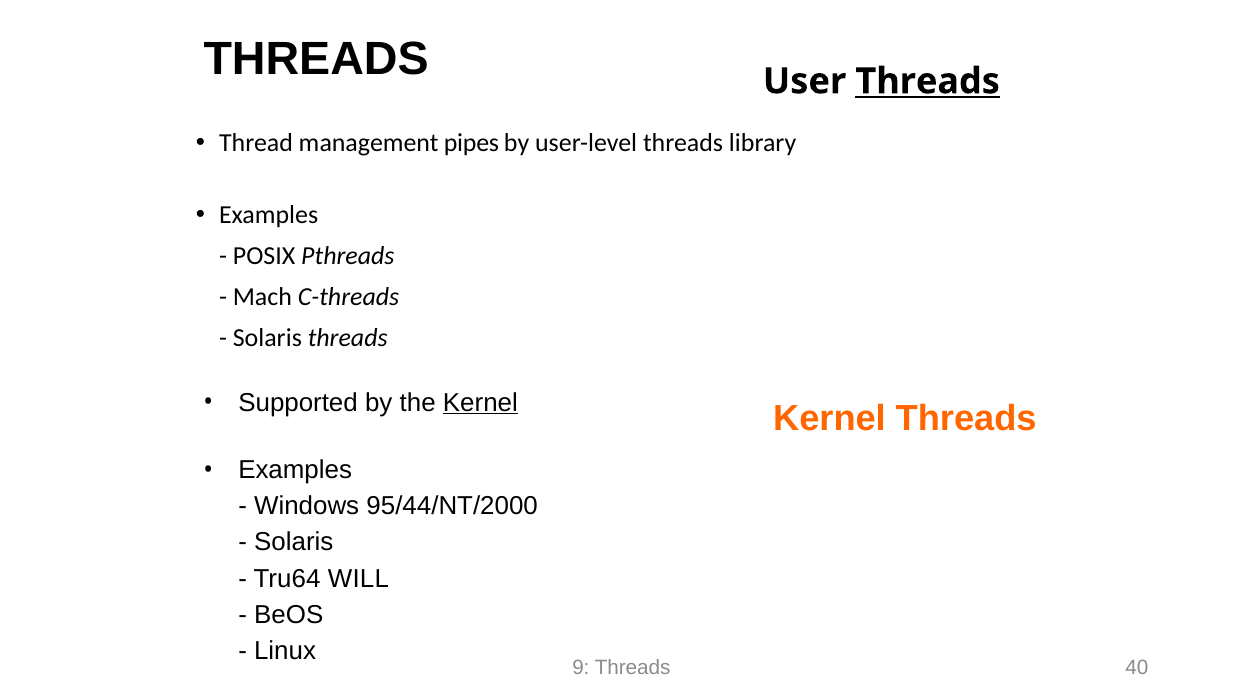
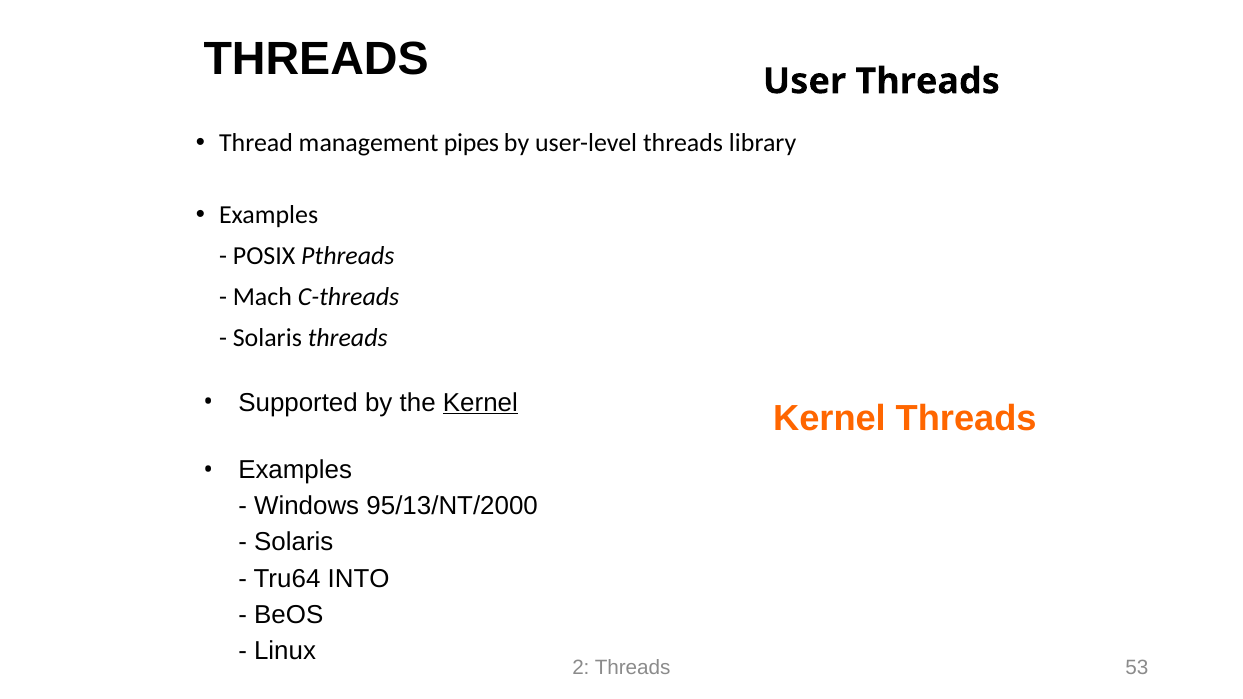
Threads at (928, 81) underline: present -> none
95/44/NT/2000: 95/44/NT/2000 -> 95/13/NT/2000
WILL: WILL -> INTO
9: 9 -> 2
40: 40 -> 53
